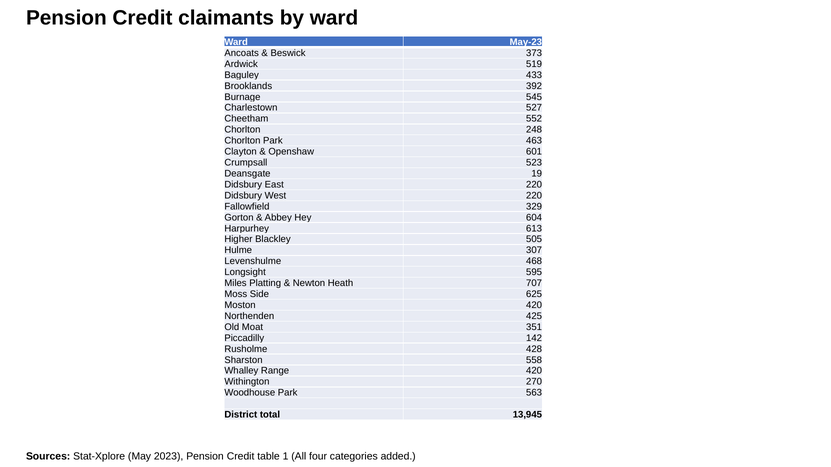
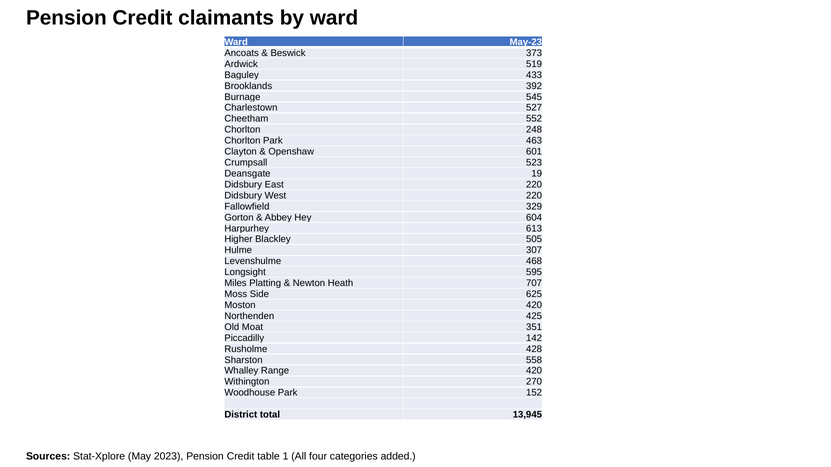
563: 563 -> 152
